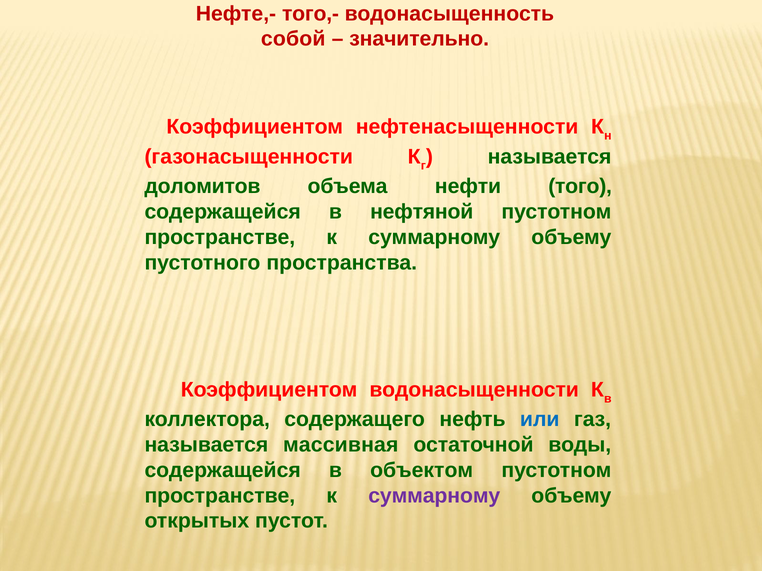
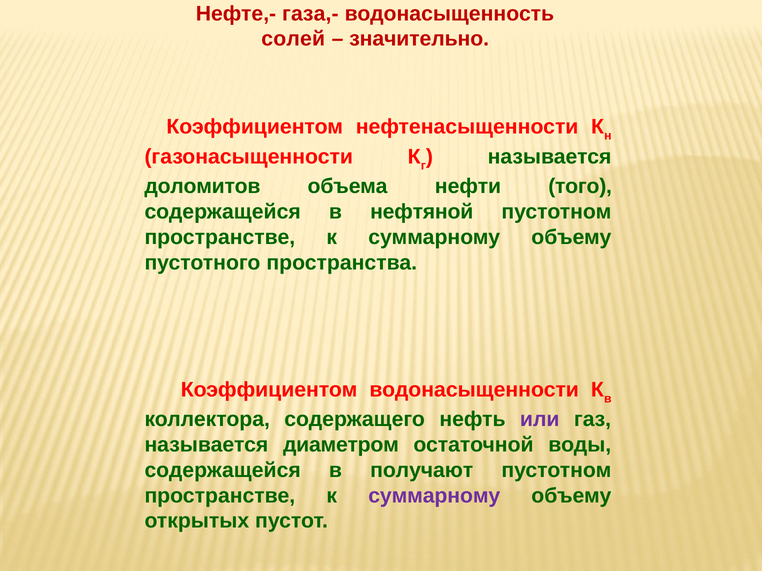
того,-: того,- -> газа,-
собой: собой -> солей
или colour: blue -> purple
массивная: массивная -> диаметром
объектом: объектом -> получают
